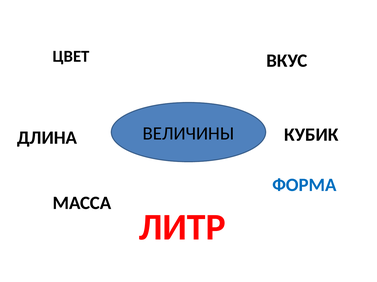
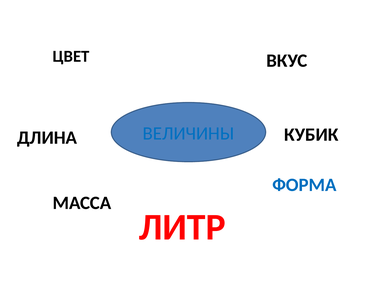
ВЕЛИЧИНЫ colour: black -> blue
